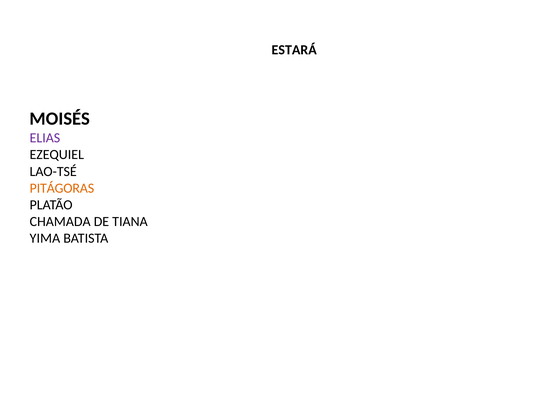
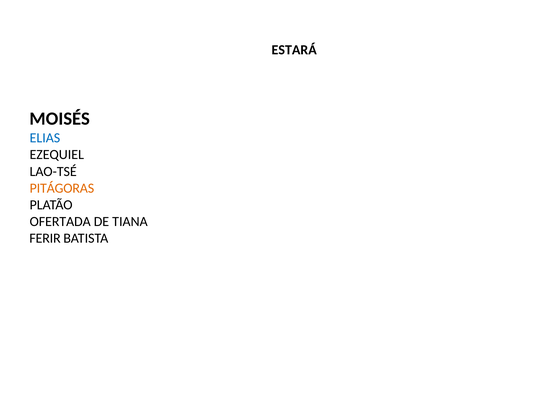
ELIAS colour: purple -> blue
CHAMADA: CHAMADA -> OFERTADA
YIMA: YIMA -> FERIR
